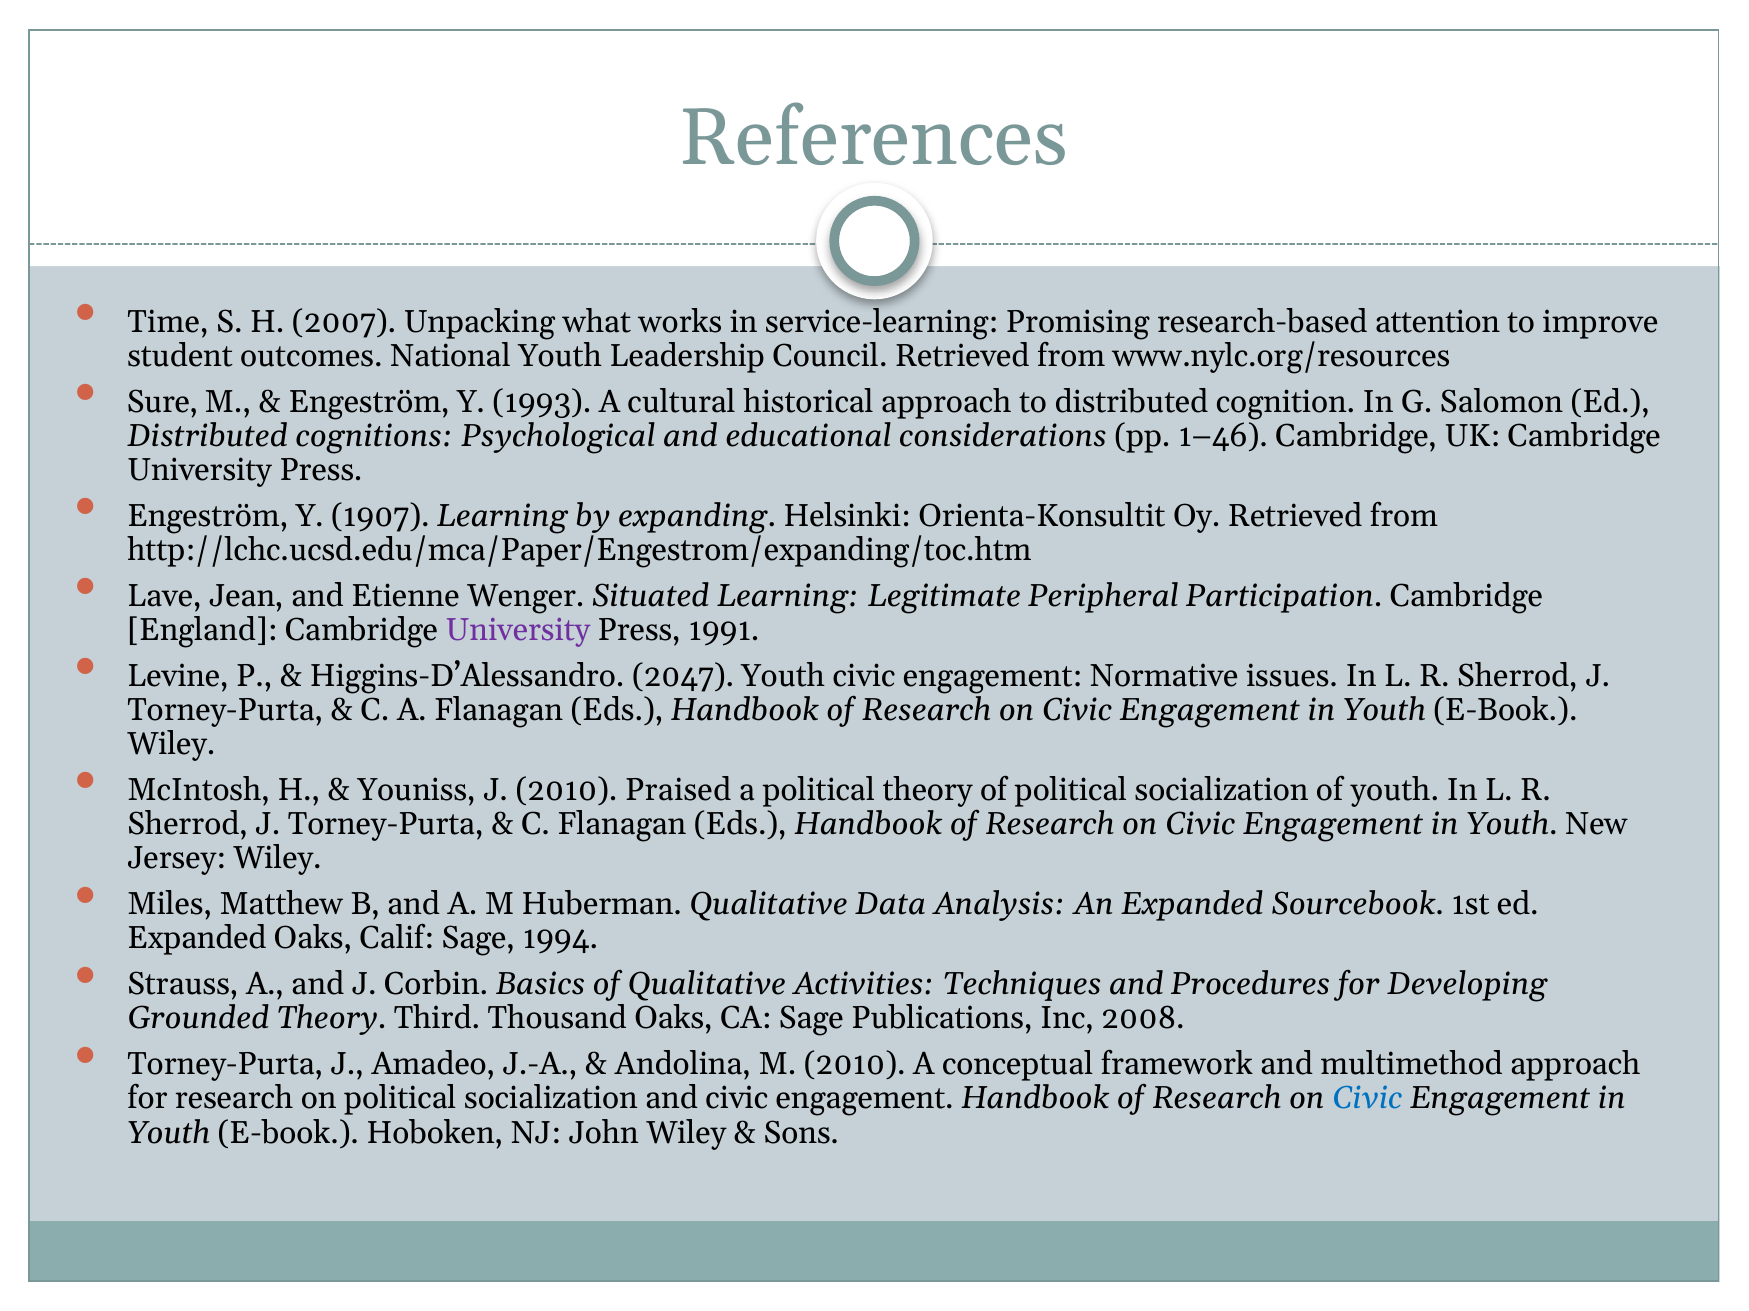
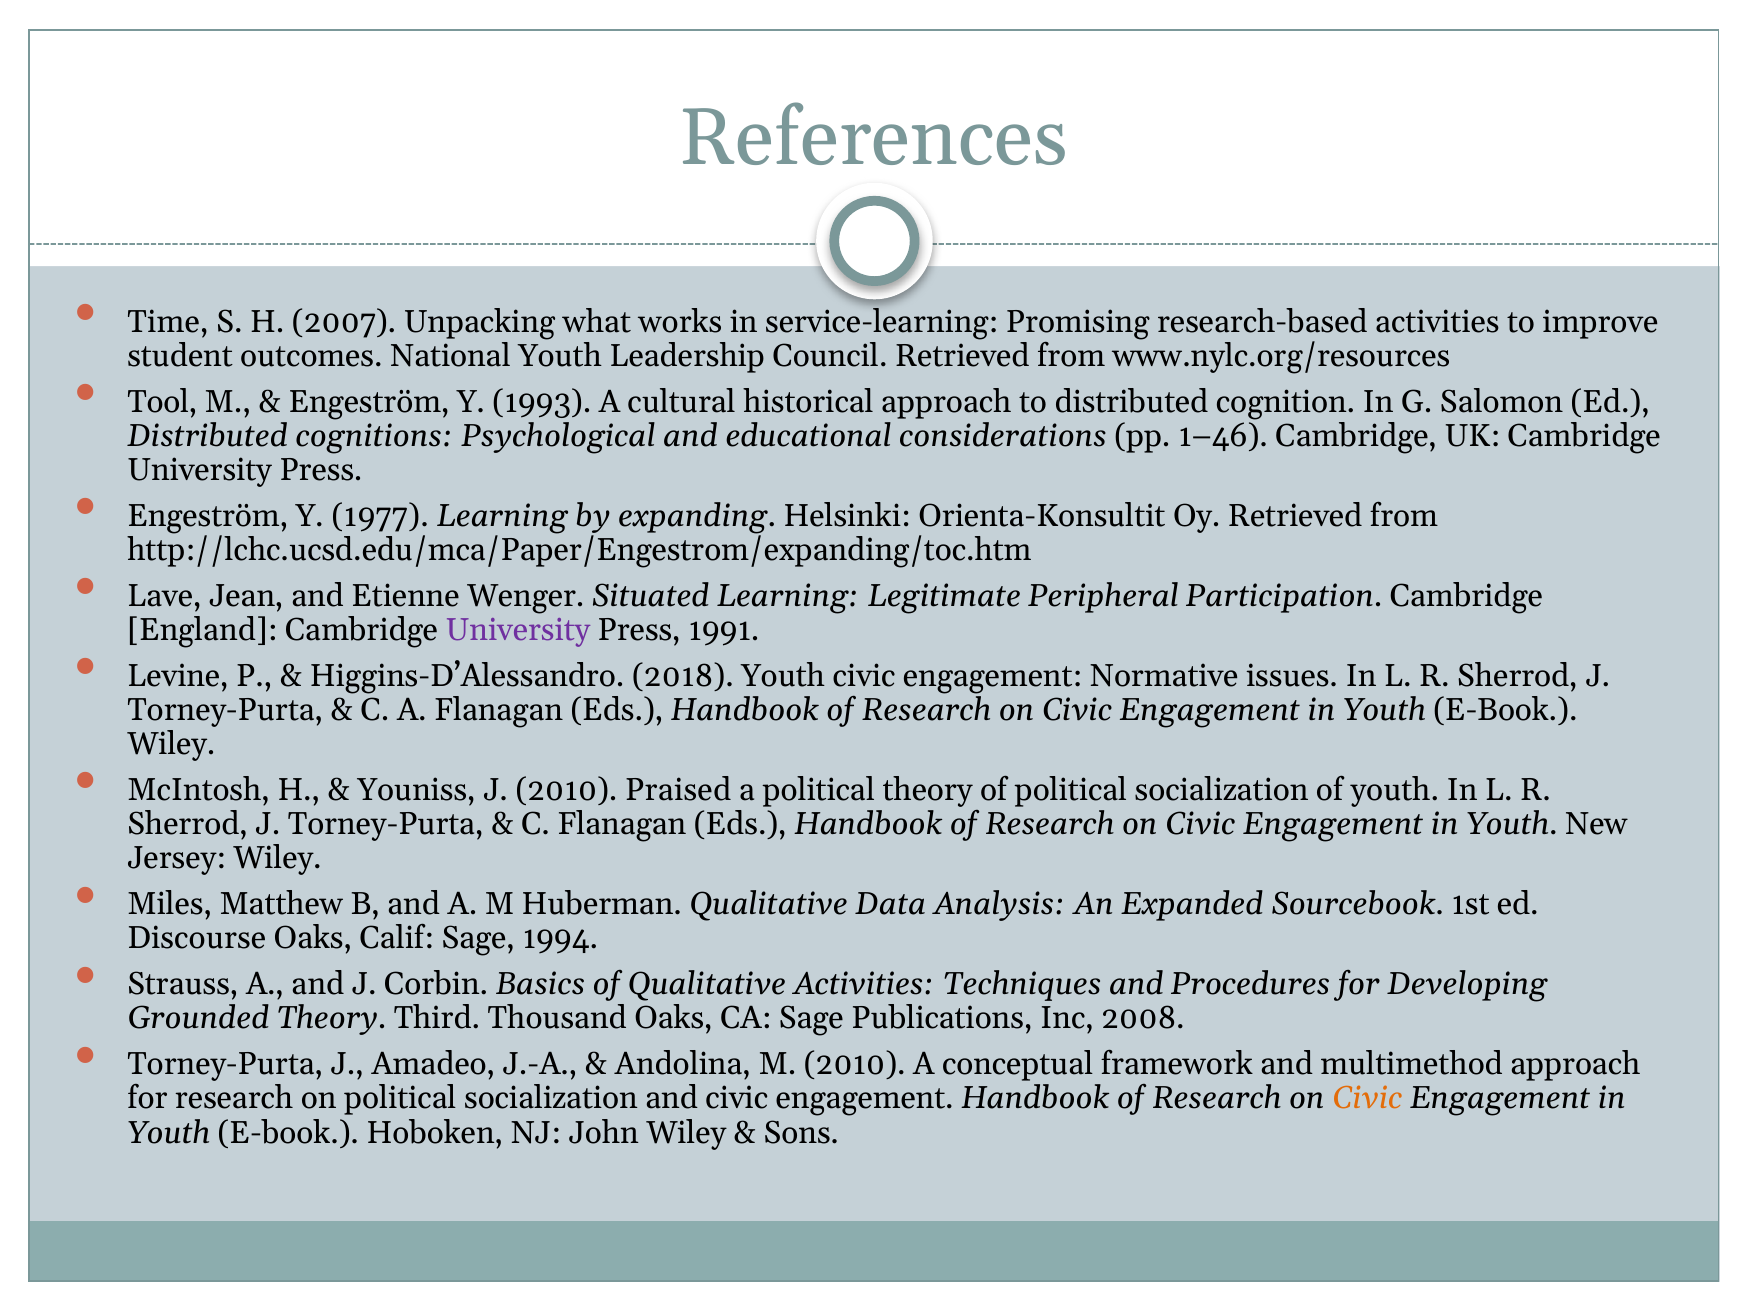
research-based attention: attention -> activities
Sure: Sure -> Tool
1907: 1907 -> 1977
2047: 2047 -> 2018
Expanded at (197, 939): Expanded -> Discourse
Civic at (1367, 1099) colour: blue -> orange
